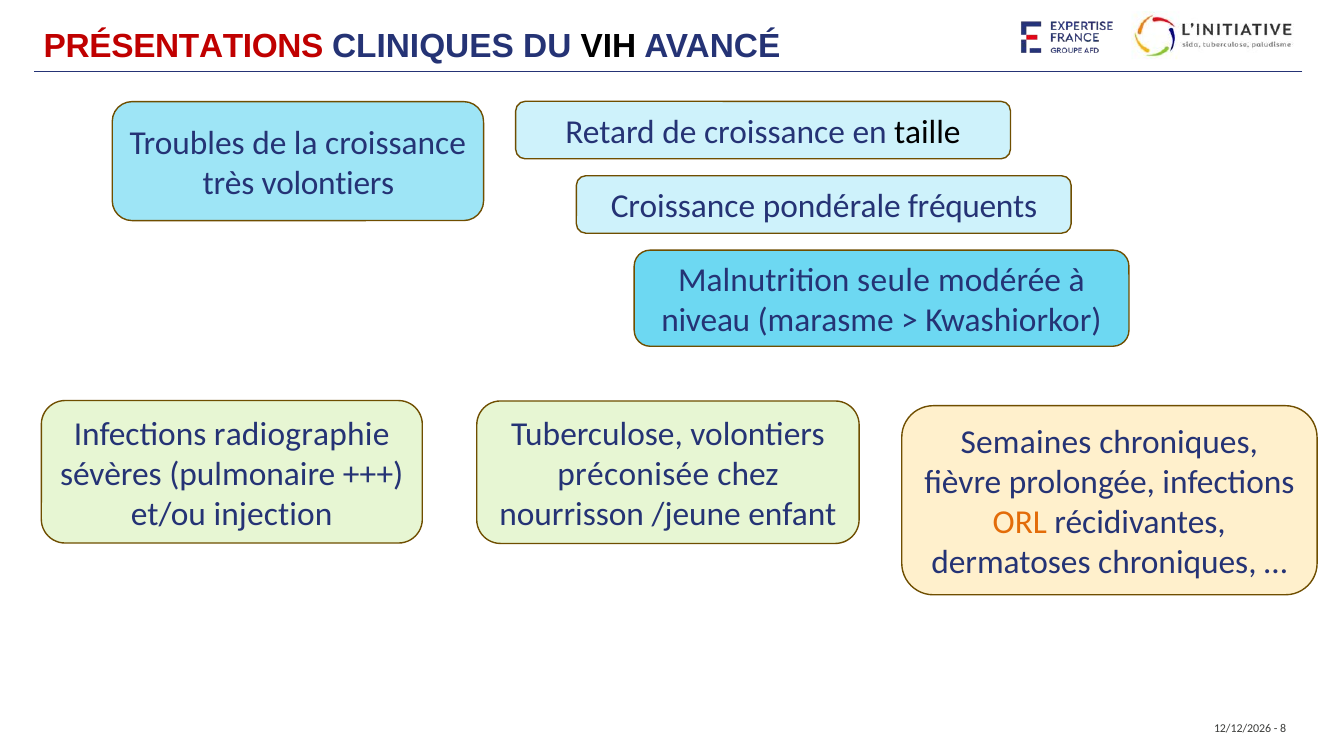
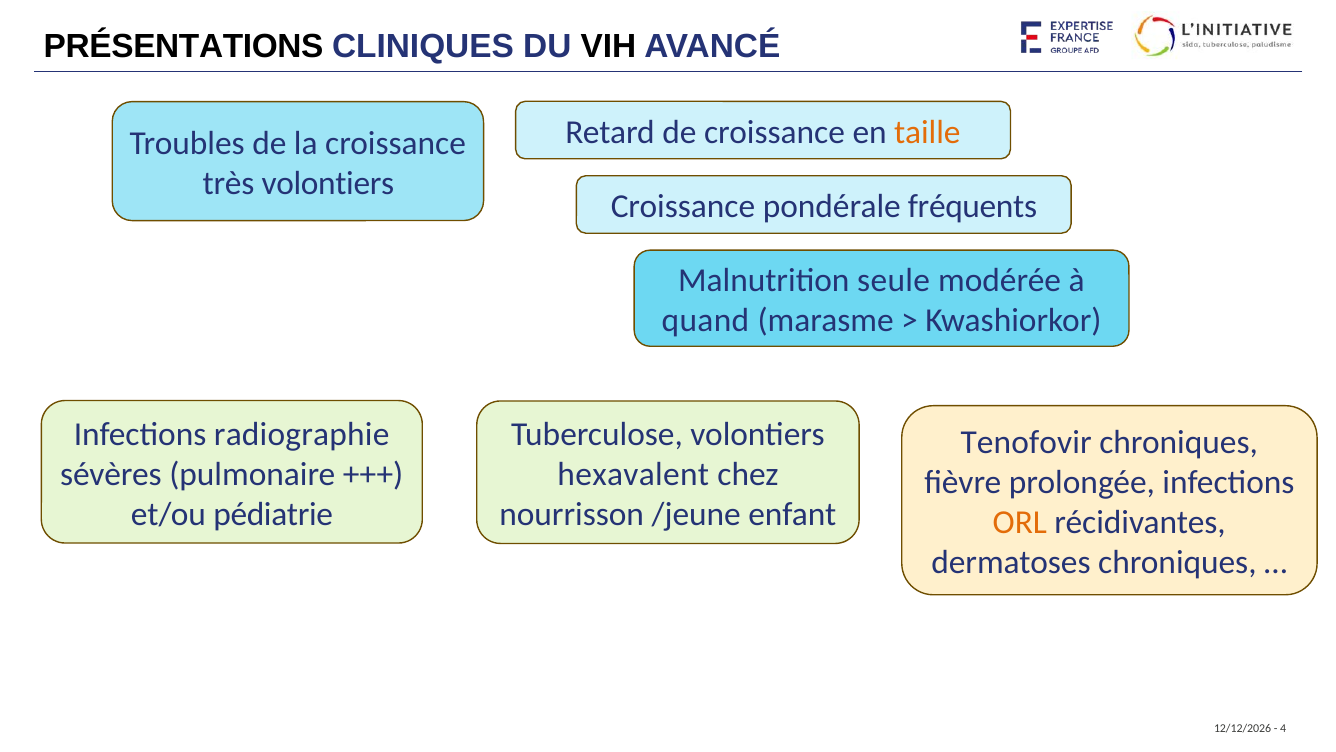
PRÉSENTATIONS colour: red -> black
taille colour: black -> orange
niveau: niveau -> quand
Semaines: Semaines -> Tenofovir
préconisée: préconisée -> hexavalent
injection: injection -> pédiatrie
8: 8 -> 4
